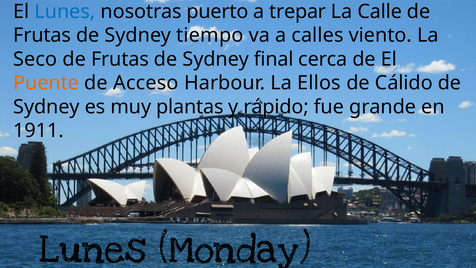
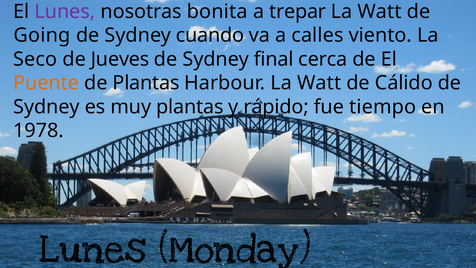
Lunes at (65, 12) colour: blue -> purple
puerto: puerto -> bonita
Calle at (380, 12): Calle -> Watt
Frutas at (42, 35): Frutas -> Going
tiempo: tiempo -> cuando
Frutas at (120, 59): Frutas -> Jueves
de Acceso: Acceso -> Plantas
Harbour La Ellos: Ellos -> Watt
grande: grande -> tiempo
1911: 1911 -> 1978
